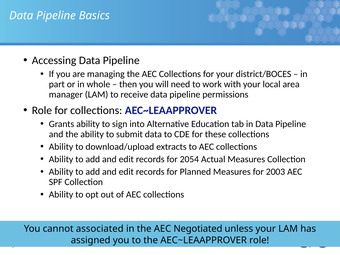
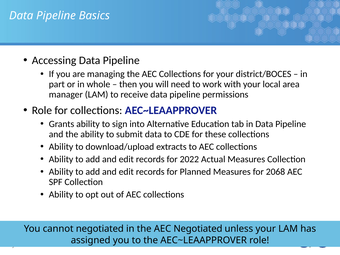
2054: 2054 -> 2022
2003: 2003 -> 2068
cannot associated: associated -> negotiated
